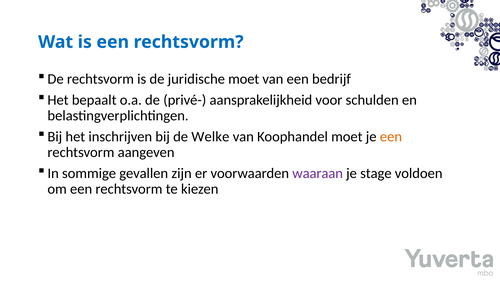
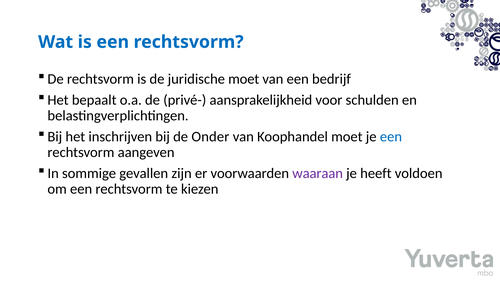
Welke: Welke -> Onder
een at (391, 137) colour: orange -> blue
stage: stage -> heeft
